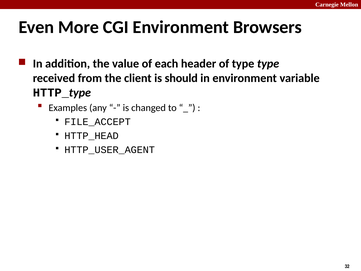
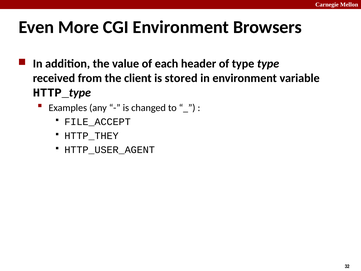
should: should -> stored
HTTP_HEAD: HTTP_HEAD -> HTTP_THEY
